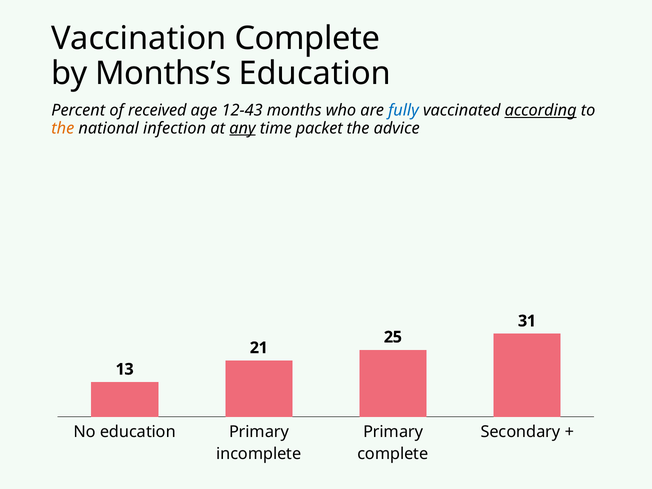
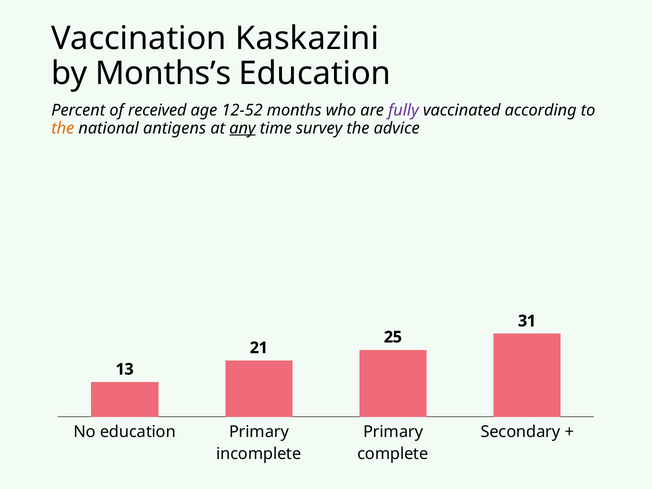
Vaccination Complete: Complete -> Kaskazini
12-43: 12-43 -> 12-52
fully colour: blue -> purple
according underline: present -> none
infection: infection -> antigens
packet: packet -> survey
